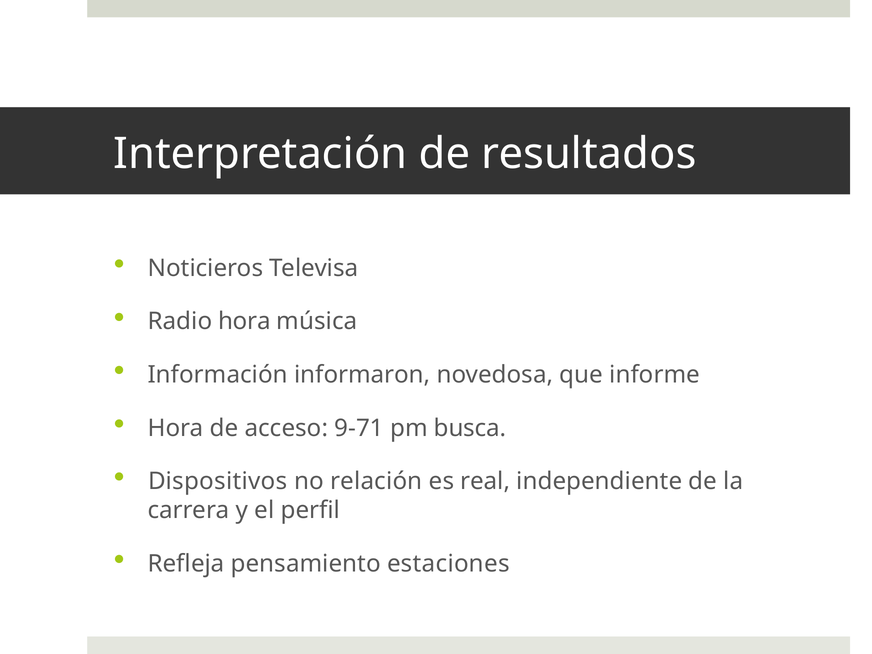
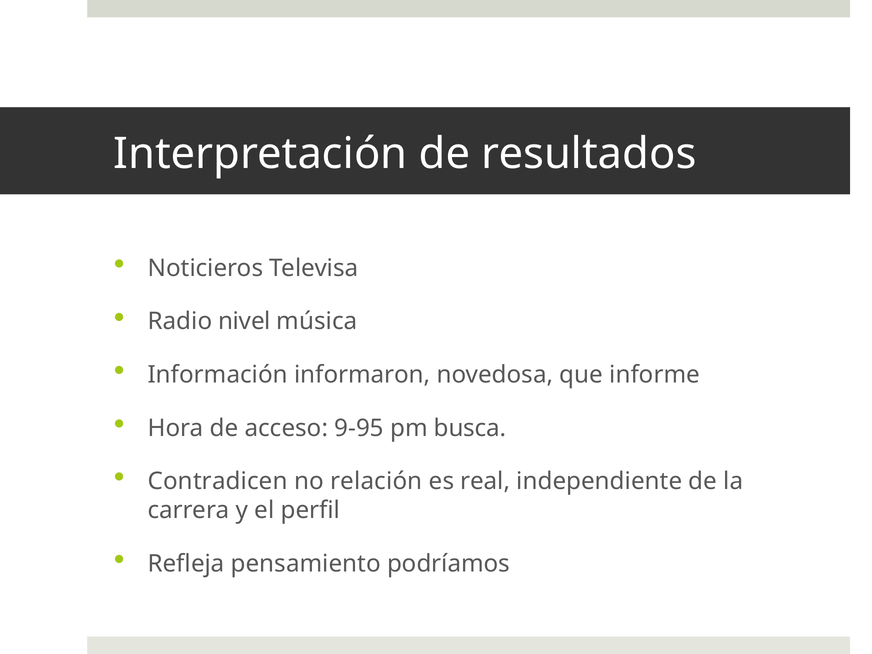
Radio hora: hora -> nivel
9-71: 9-71 -> 9-95
Dispositivos: Dispositivos -> Contradicen
estaciones: estaciones -> podríamos
